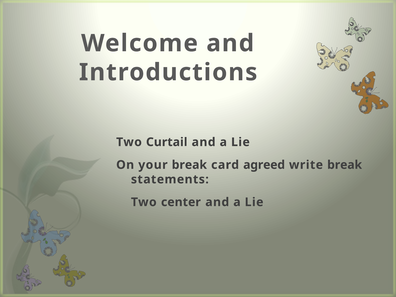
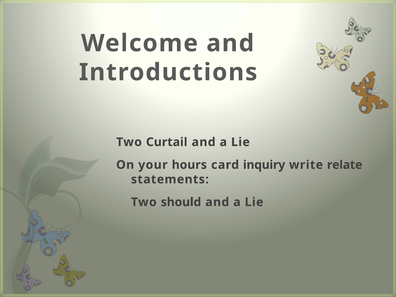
your break: break -> hours
agreed: agreed -> inquiry
write break: break -> relate
center: center -> should
